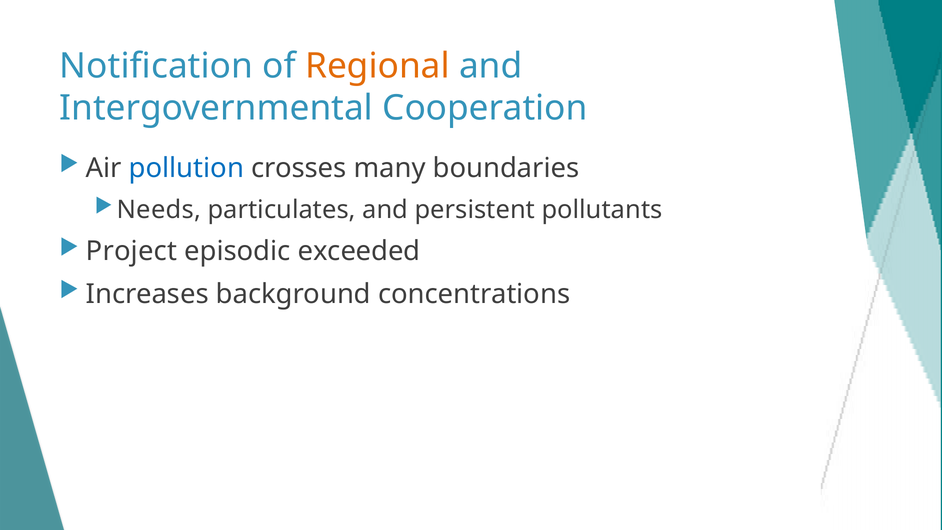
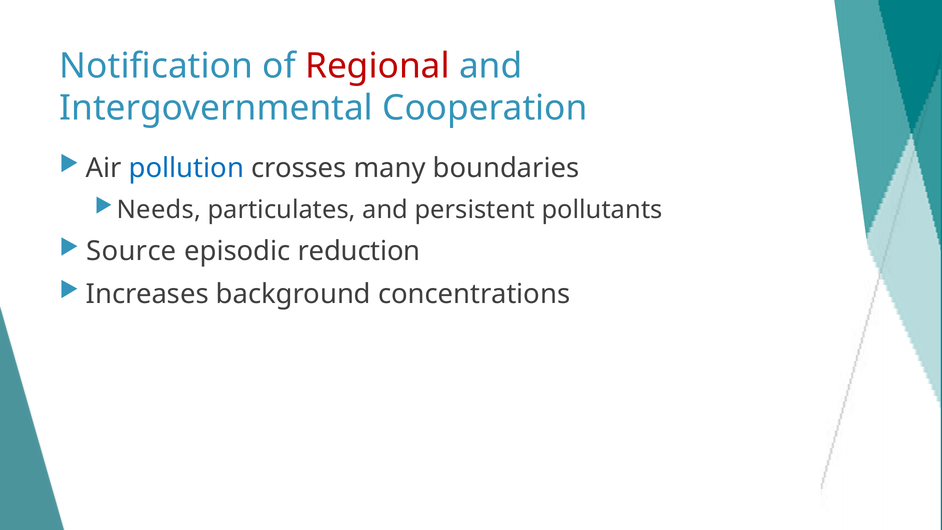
Regional colour: orange -> red
Project: Project -> Source
exceeded: exceeded -> reduction
